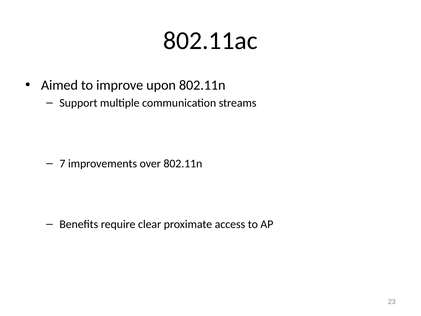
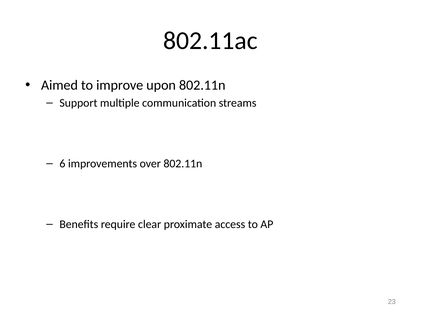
7: 7 -> 6
